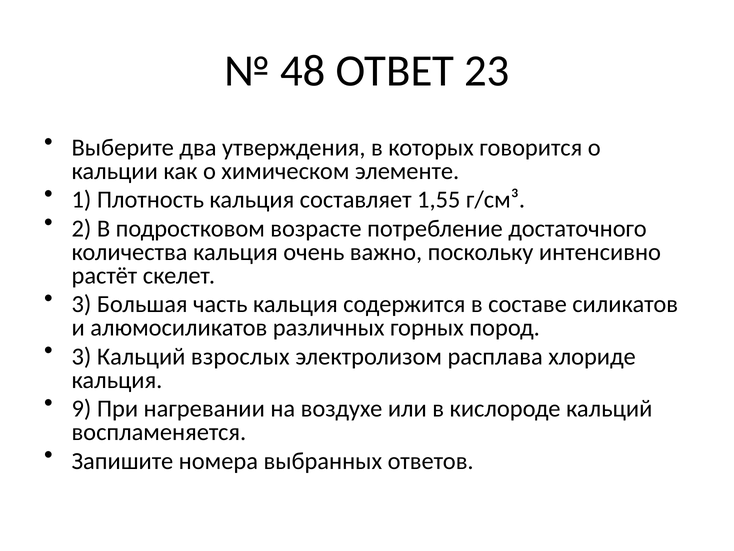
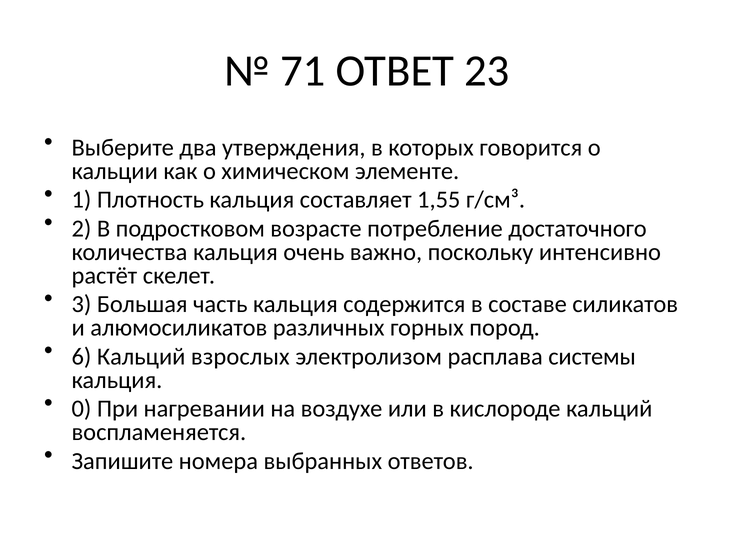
48: 48 -> 71
3 at (81, 356): 3 -> 6
хлориде: хлориде -> системы
9: 9 -> 0
